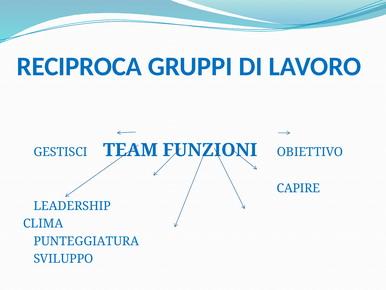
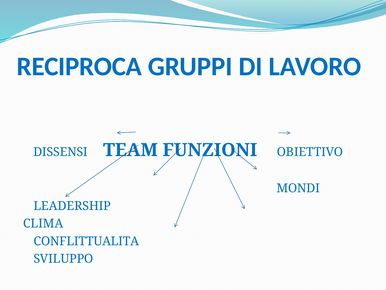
GESTISCI: GESTISCI -> DISSENSI
CAPIRE: CAPIRE -> MONDI
PUNTEGGIATURA: PUNTEGGIATURA -> CONFLITTUALITA
